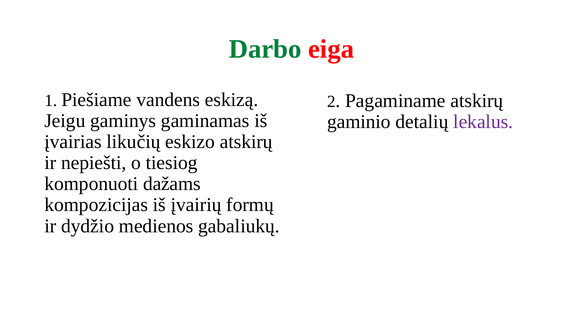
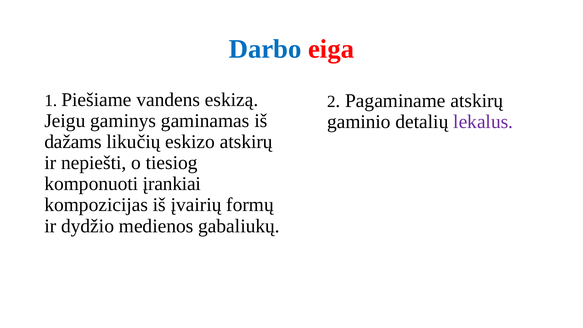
Darbo colour: green -> blue
įvairias: įvairias -> dažams
dažams: dažams -> įrankiai
